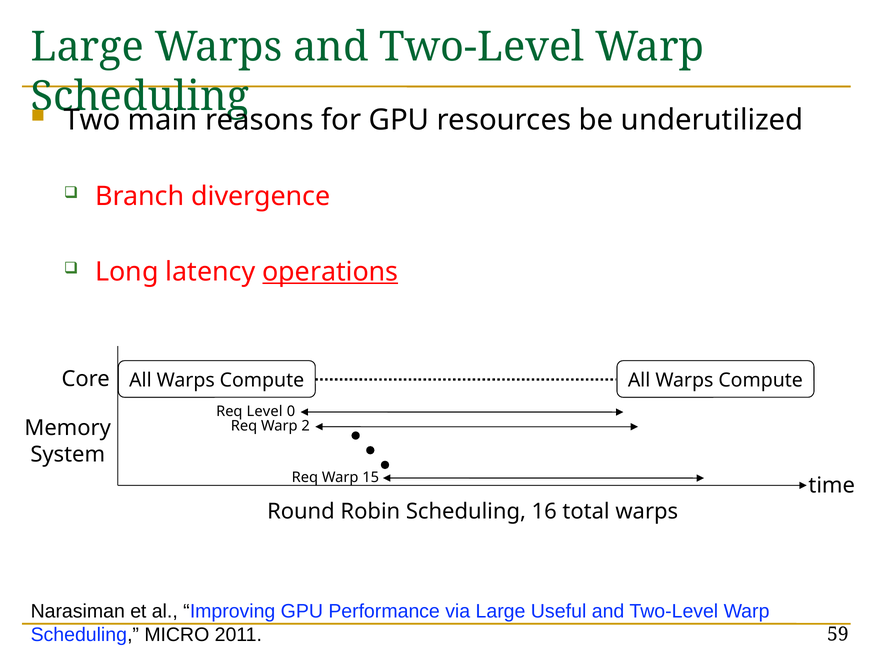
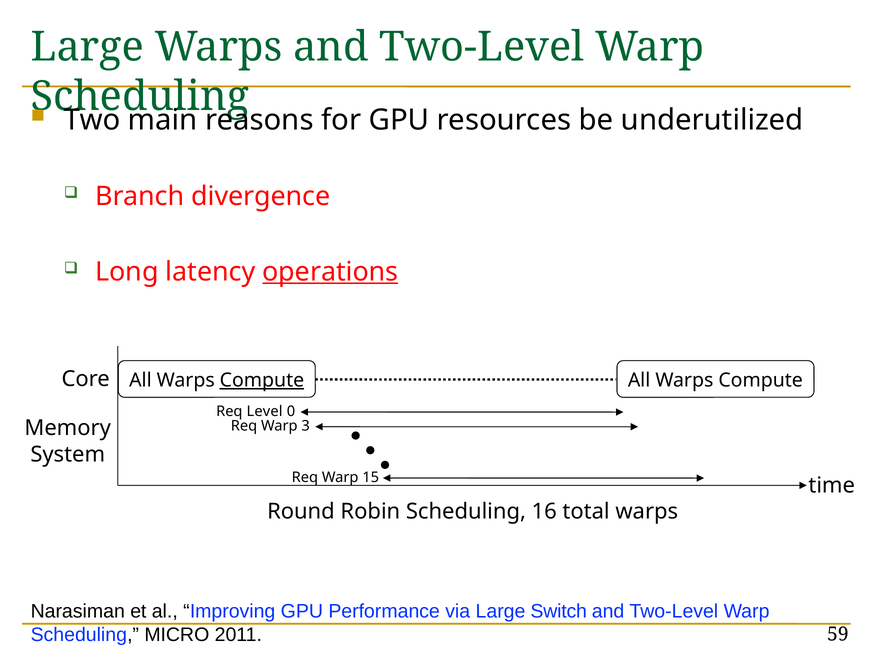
Compute at (262, 380) underline: none -> present
2: 2 -> 3
Useful: Useful -> Switch
